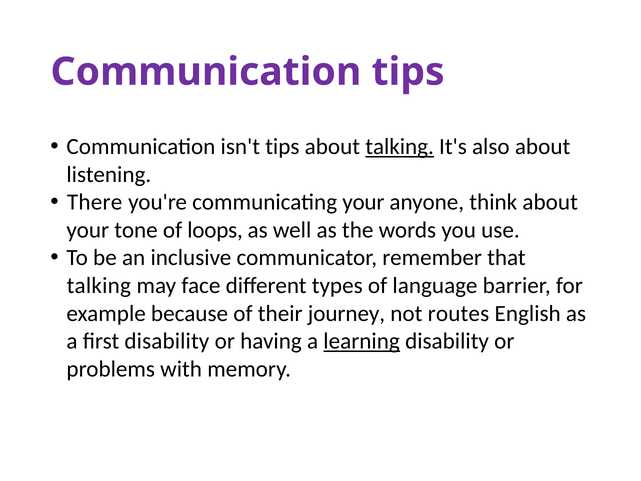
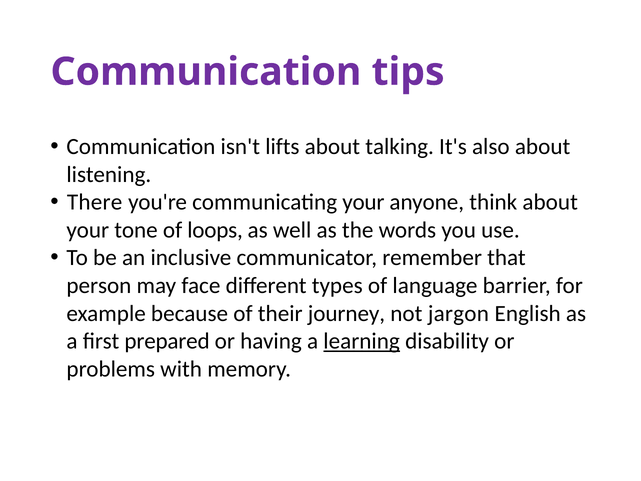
isn't tips: tips -> lifts
talking at (400, 147) underline: present -> none
talking at (99, 285): talking -> person
routes: routes -> jargon
first disability: disability -> prepared
